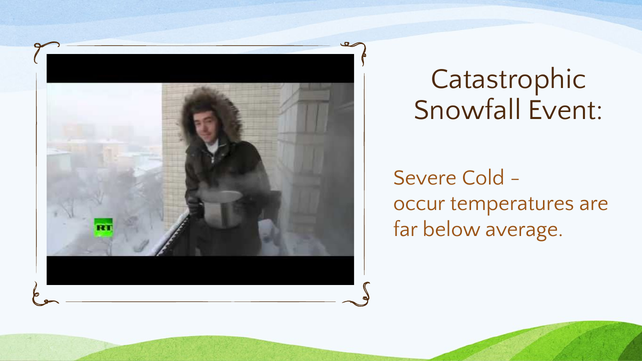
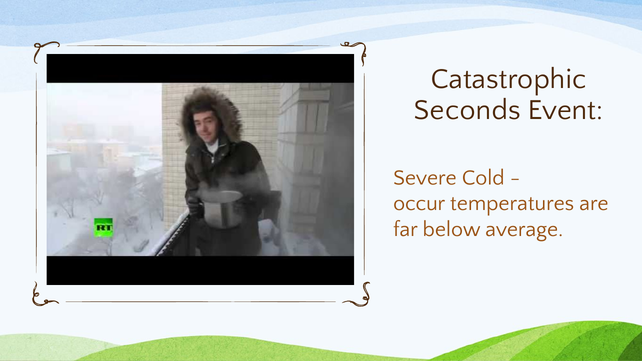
Snowfall: Snowfall -> Seconds
